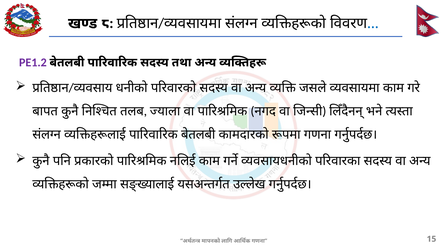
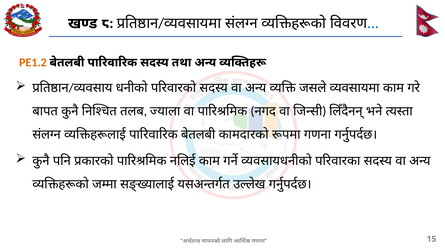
PE1.2 colour: purple -> orange
